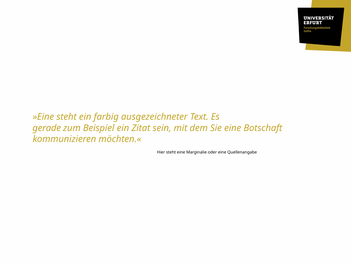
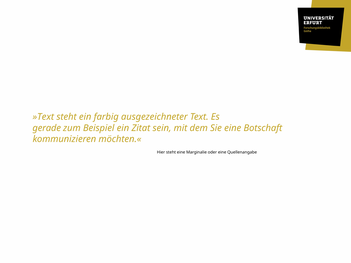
»Eine: »Eine -> »Text
